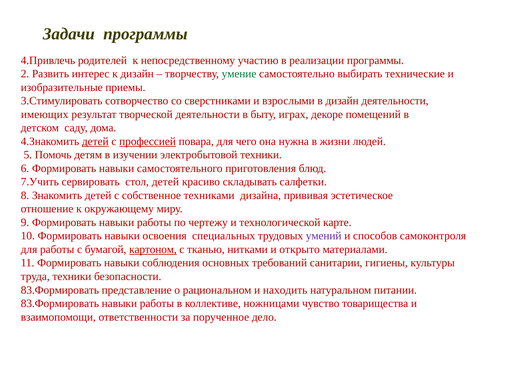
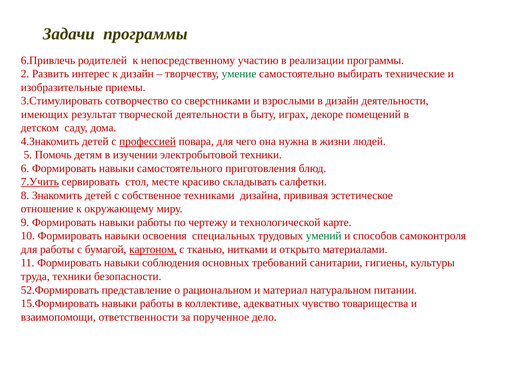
4.Привлечь: 4.Привлечь -> 6.Привлечь
детей at (95, 141) underline: present -> none
7.Учить underline: none -> present
стол детей: детей -> месте
умений colour: purple -> green
83.Формировать at (60, 290): 83.Формировать -> 52.Формировать
находить: находить -> материал
83.Формировать at (60, 304): 83.Формировать -> 15.Формировать
ножницами: ножницами -> адекватных
